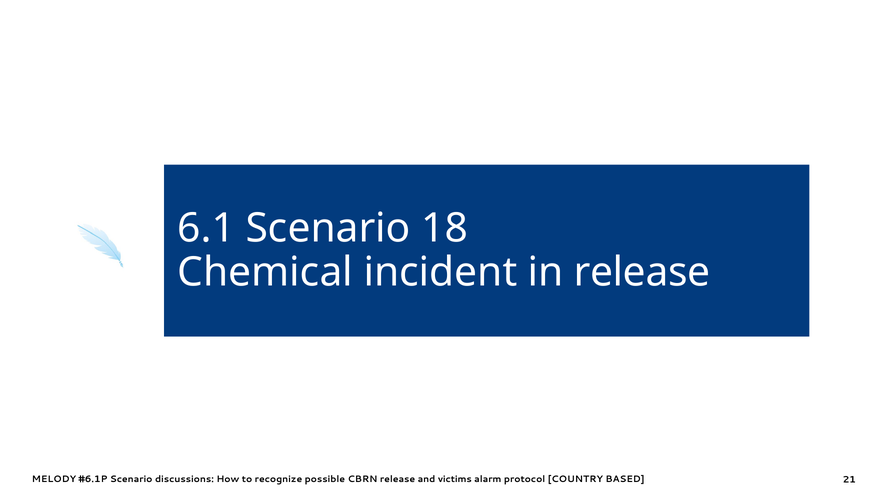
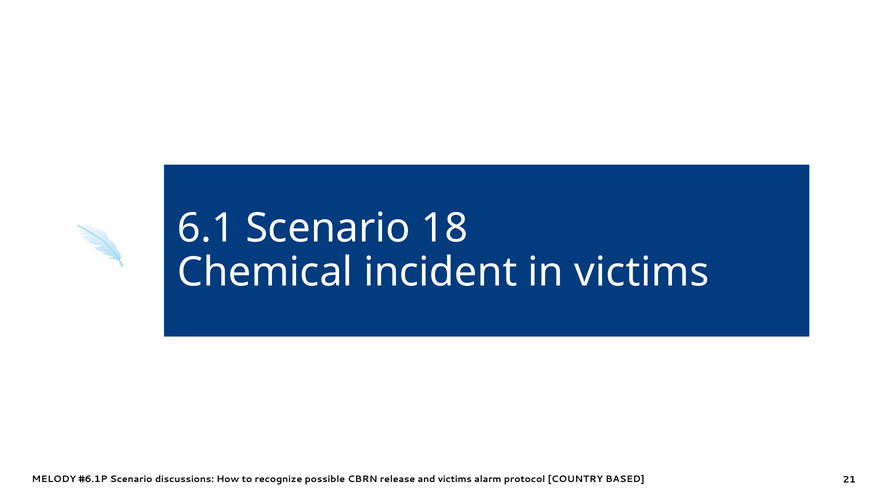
in release: release -> victims
